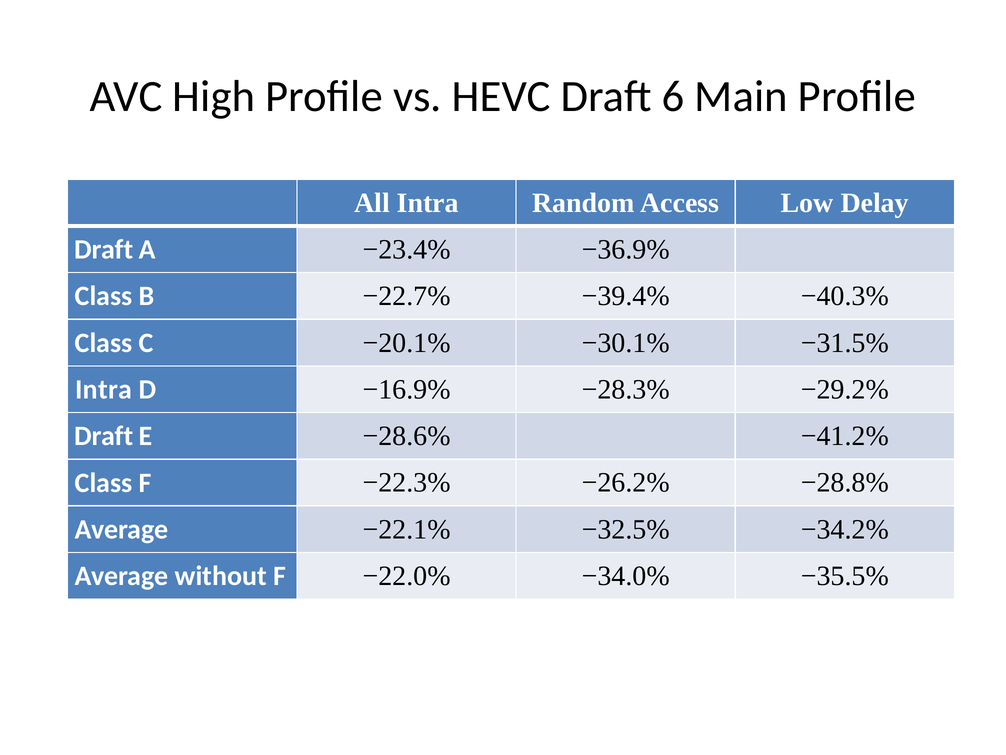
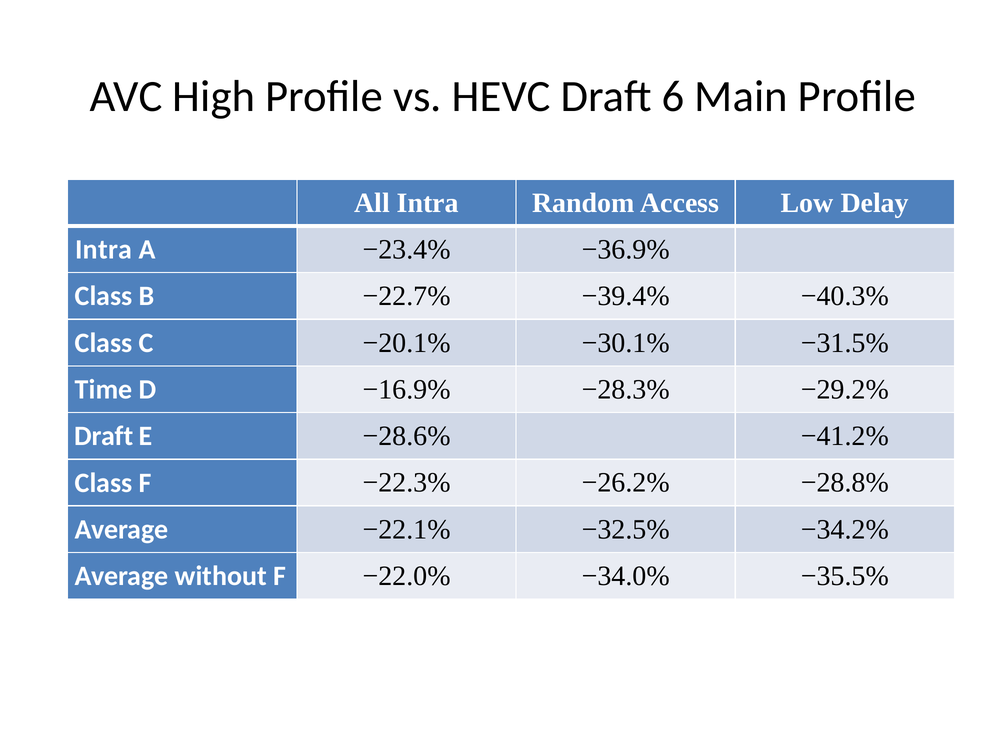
Draft at (104, 249): Draft -> Intra
Intra at (104, 389): Intra -> Time
